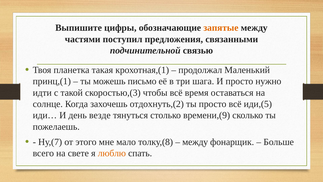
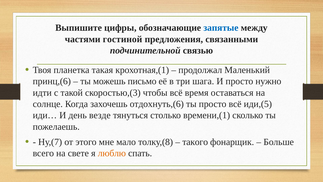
запятые colour: orange -> blue
поступил: поступил -> гостиной
принц,(1: принц,(1 -> принц,(6
отдохнуть,(2: отдохнуть,(2 -> отдохнуть,(6
времени,(9: времени,(9 -> времени,(1
между at (195, 142): между -> такого
